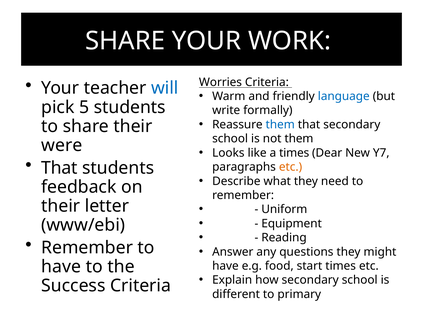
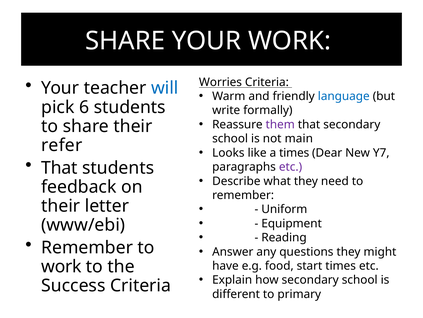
5: 5 -> 6
them at (280, 124) colour: blue -> purple
not them: them -> main
were: were -> refer
etc at (291, 167) colour: orange -> purple
have at (61, 266): have -> work
